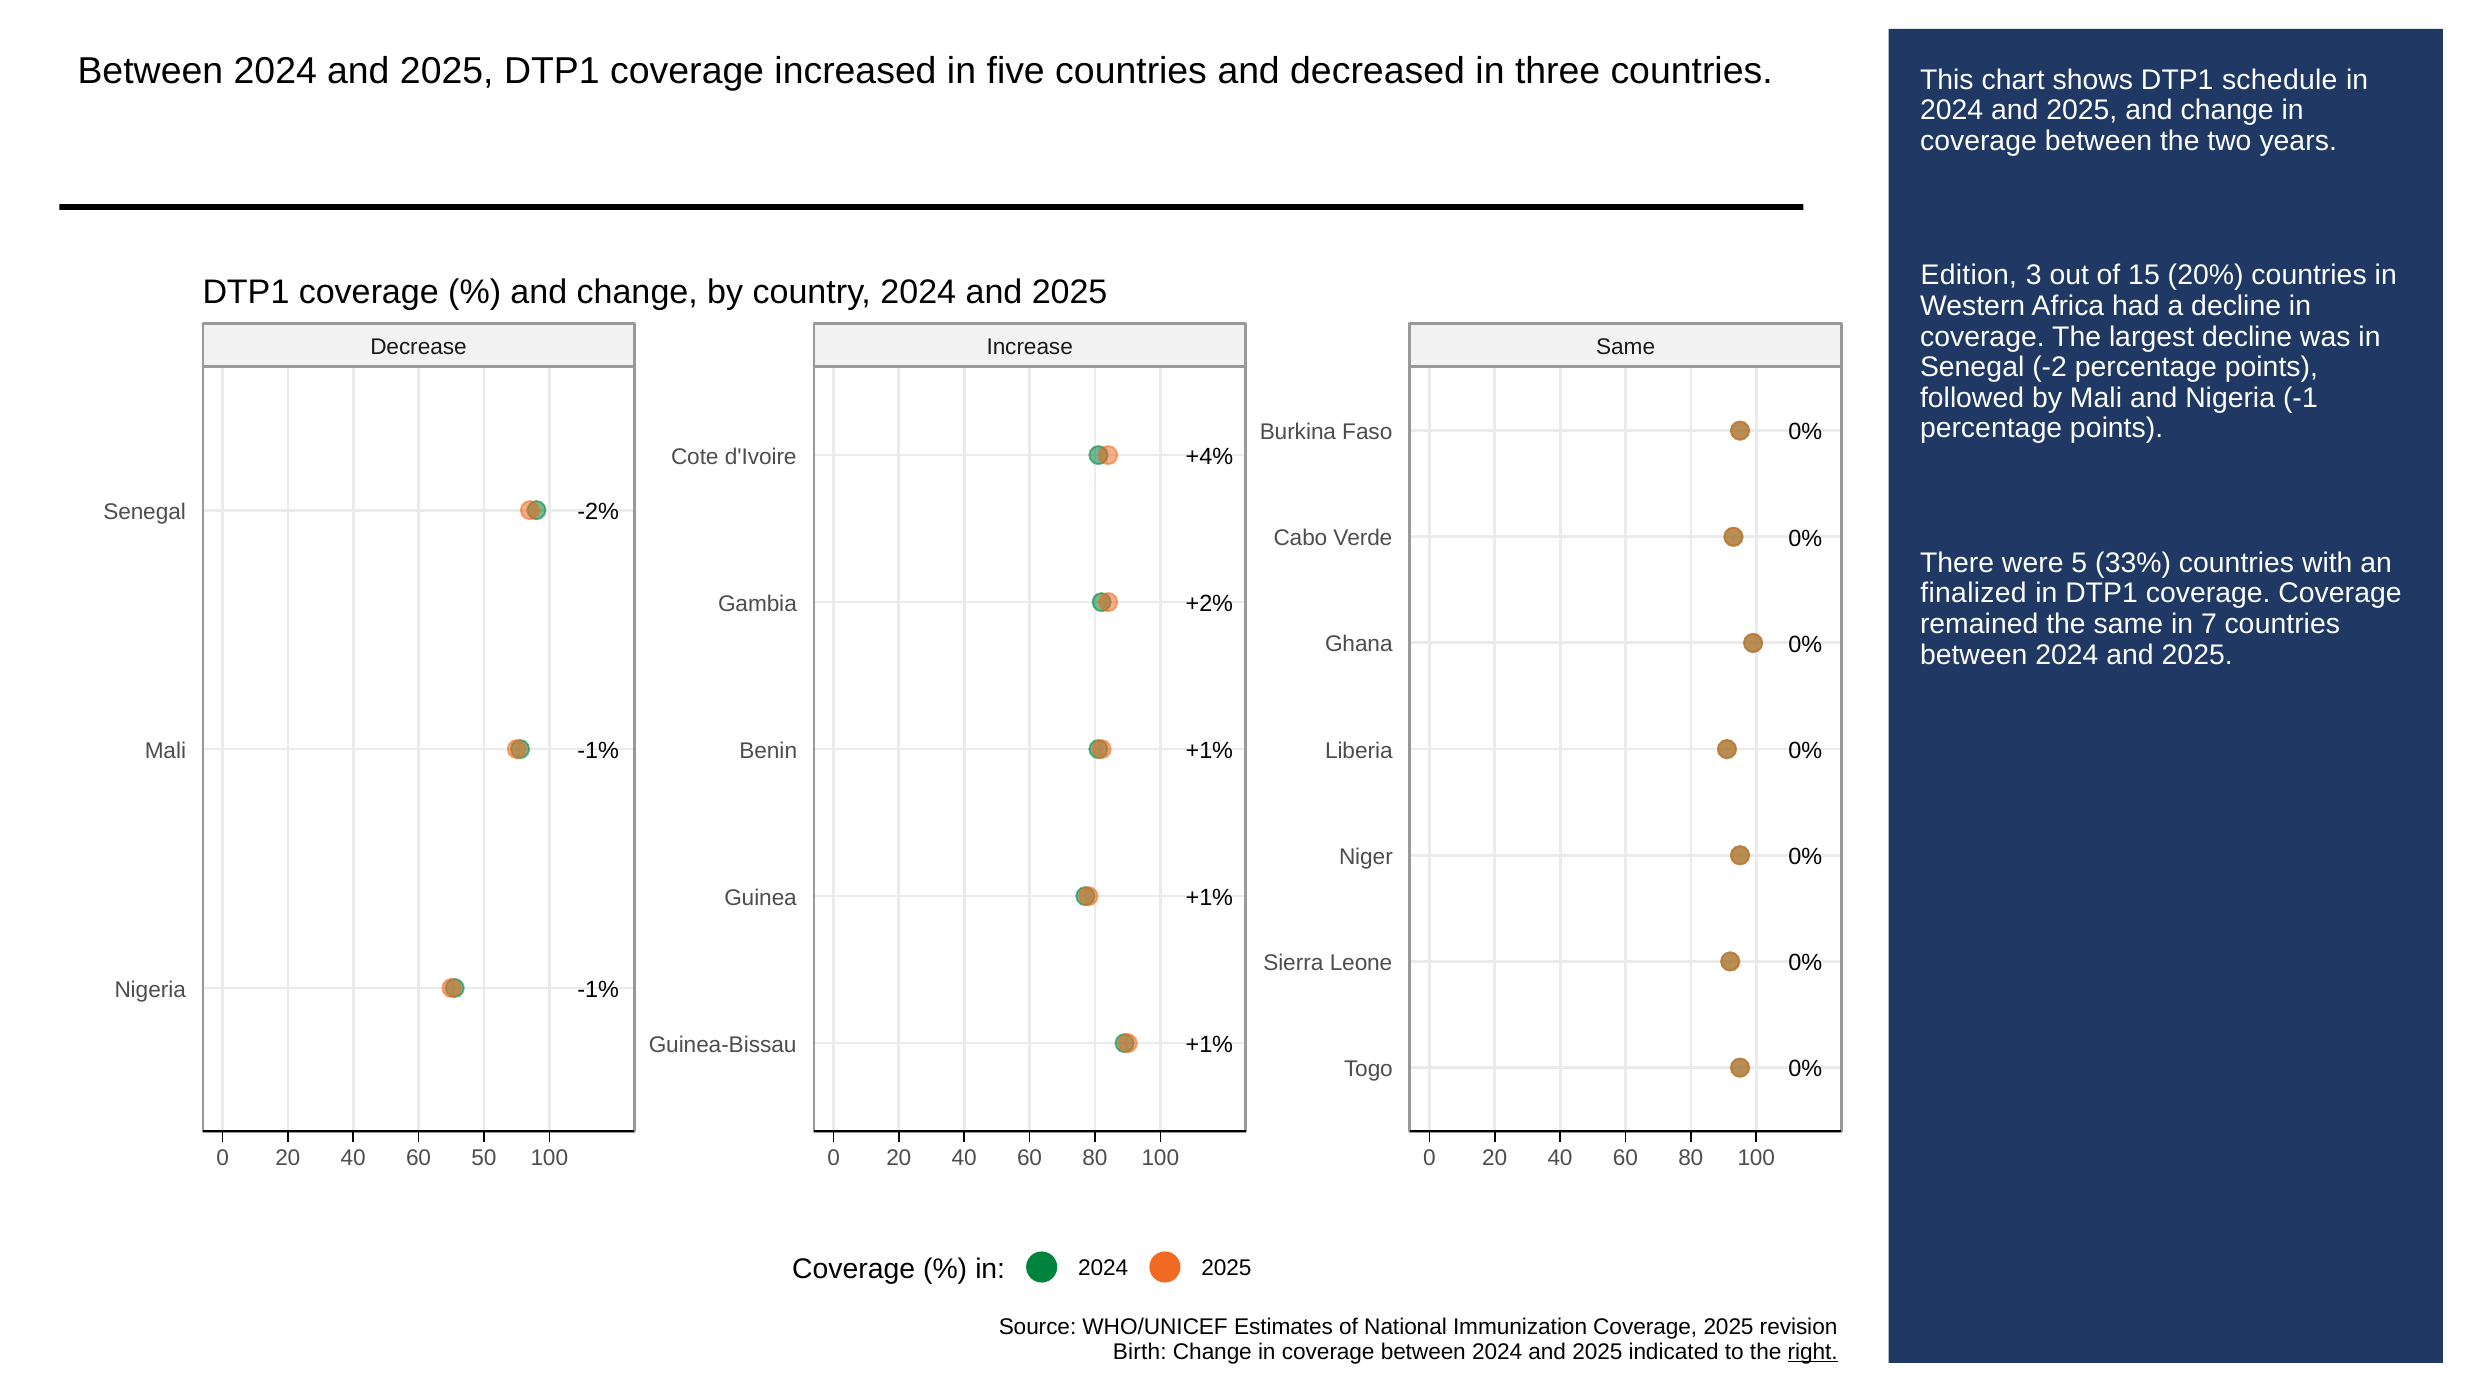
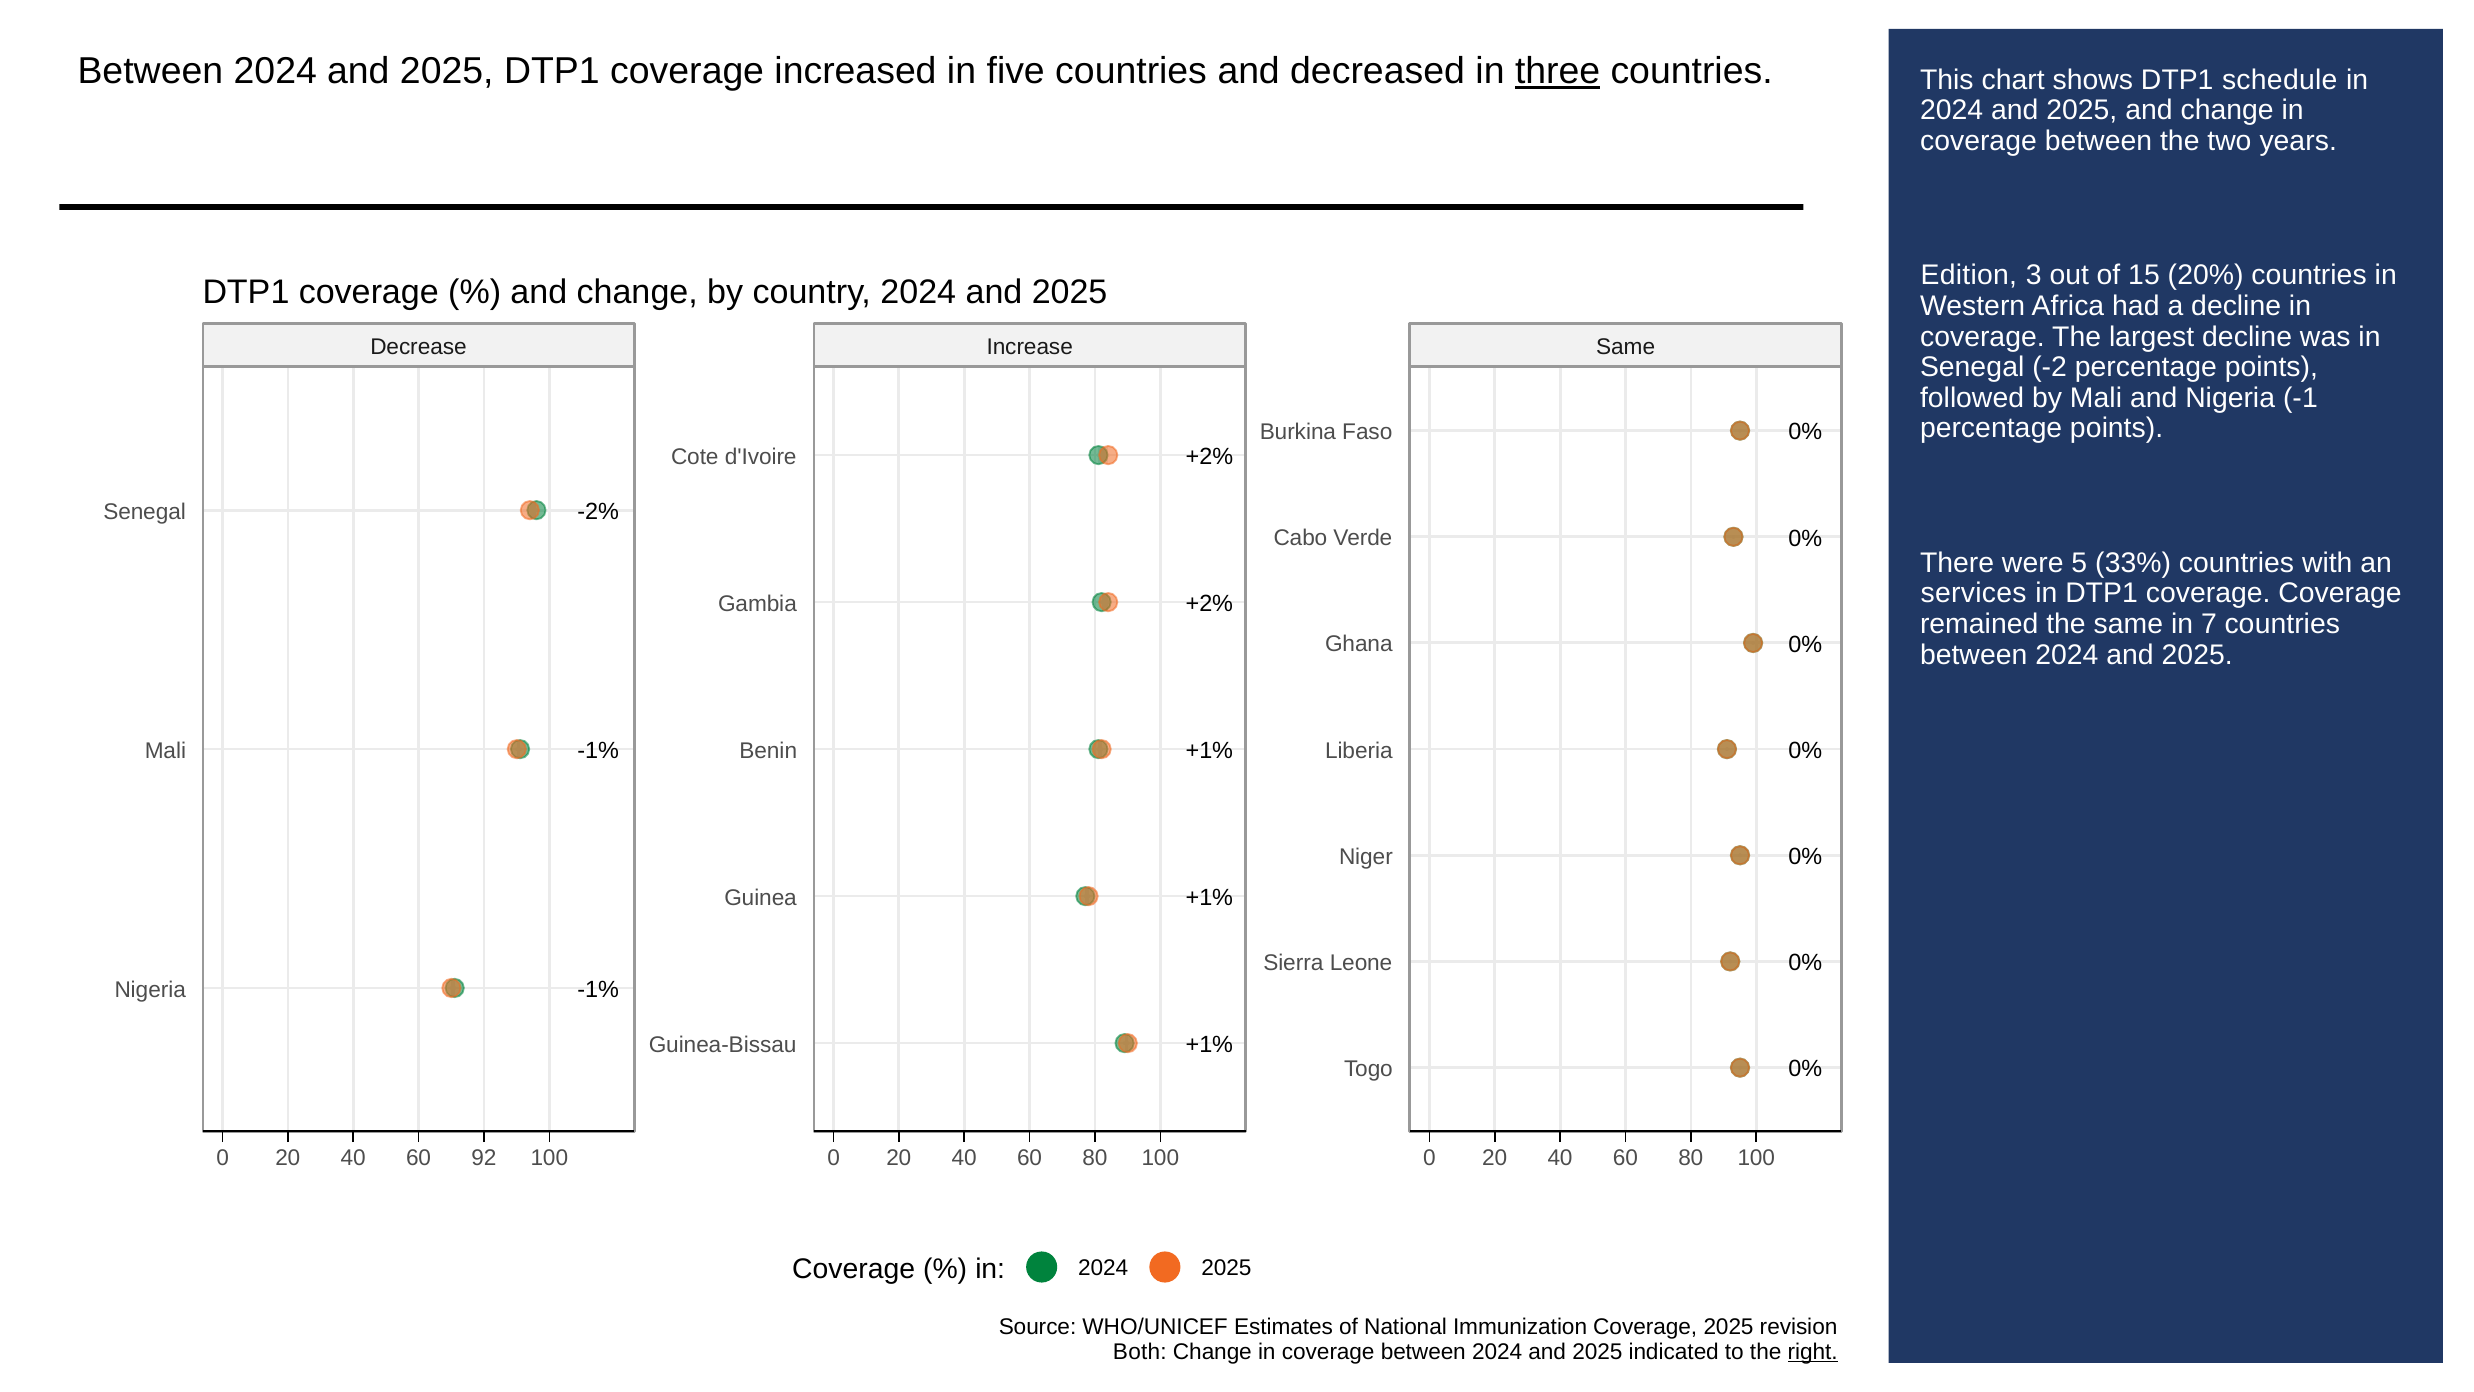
three underline: none -> present
+4% at (1209, 457): +4% -> +2%
finalized: finalized -> services
50: 50 -> 92
Birth: Birth -> Both
